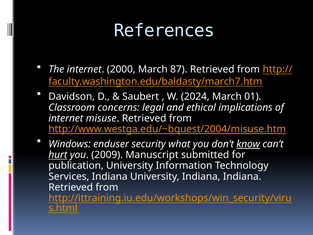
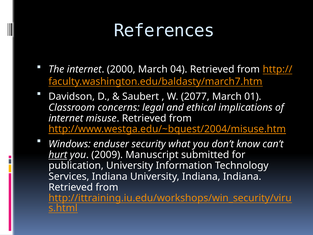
87: 87 -> 04
2024: 2024 -> 2077
know underline: present -> none
